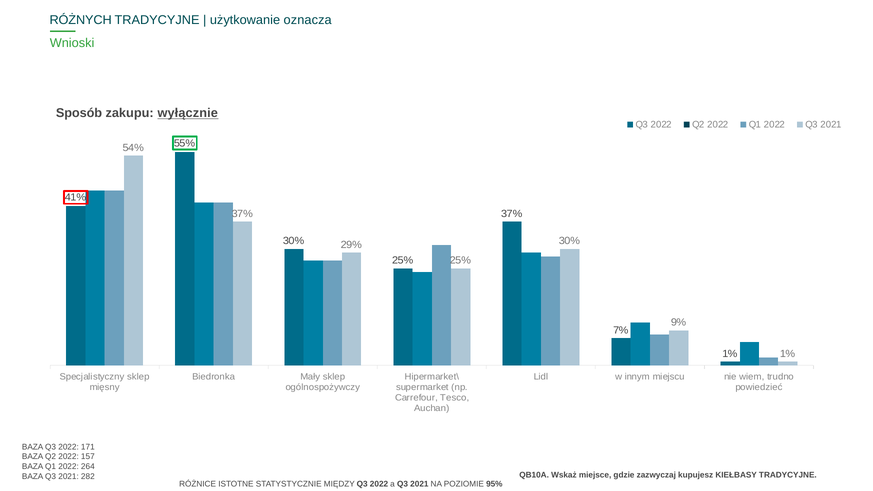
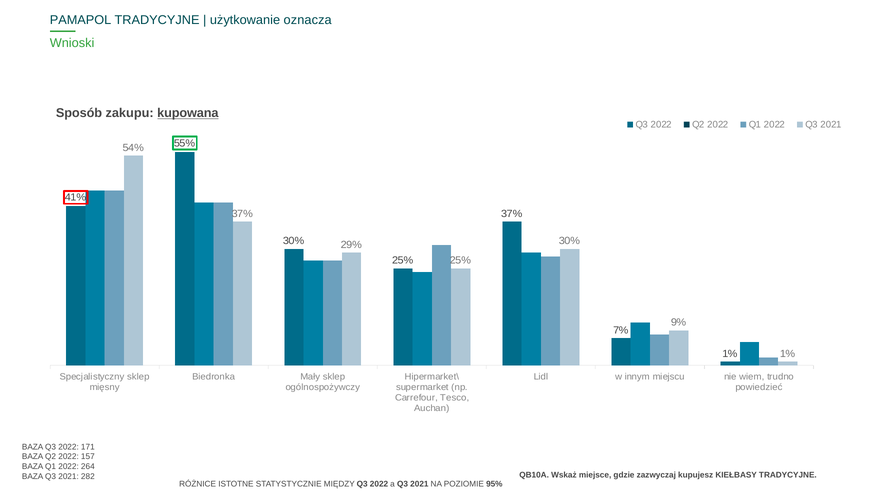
RÓŻNYCH: RÓŻNYCH -> PAMAPOL
wyłącznie: wyłącznie -> kupowana
